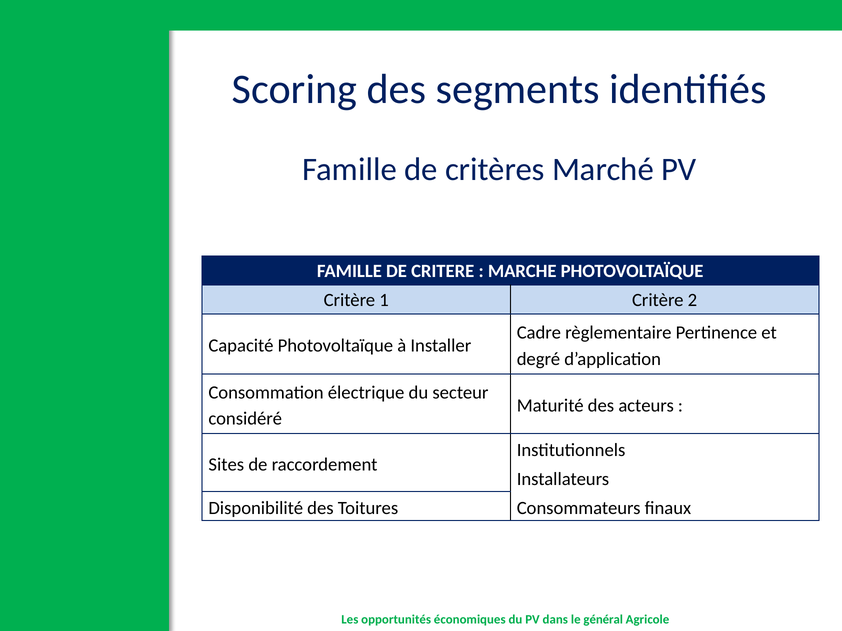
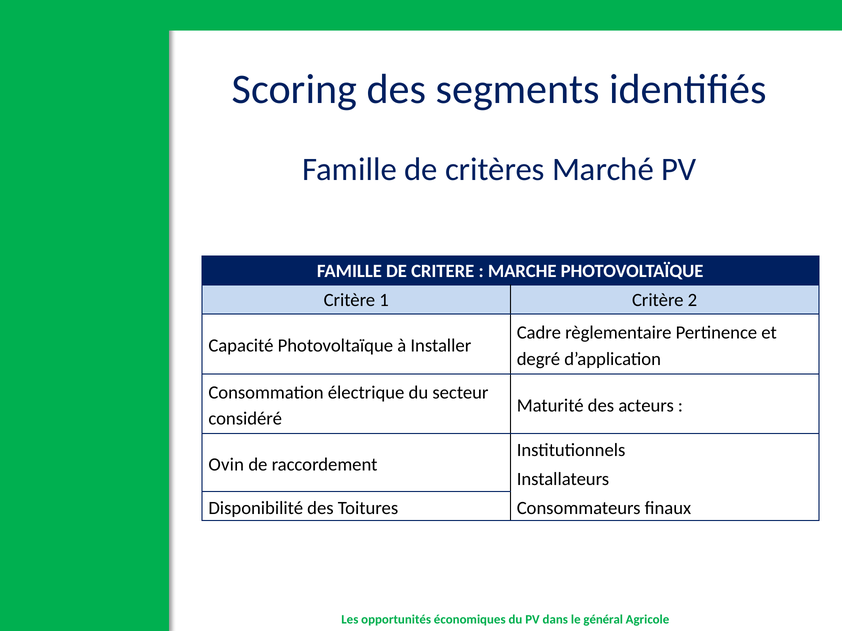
Sites: Sites -> Ovin
